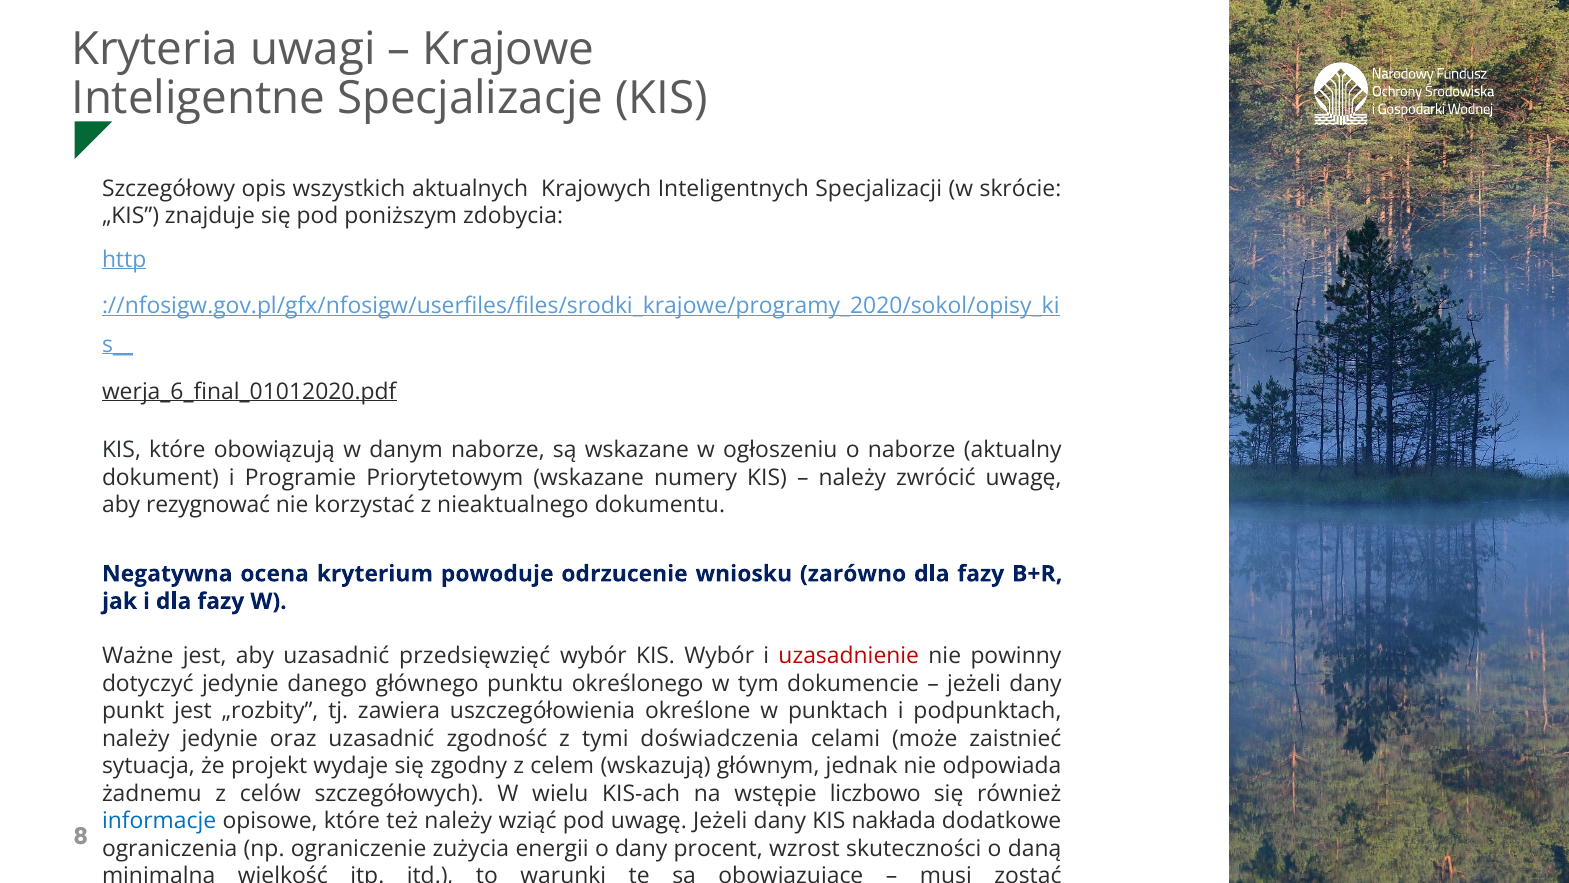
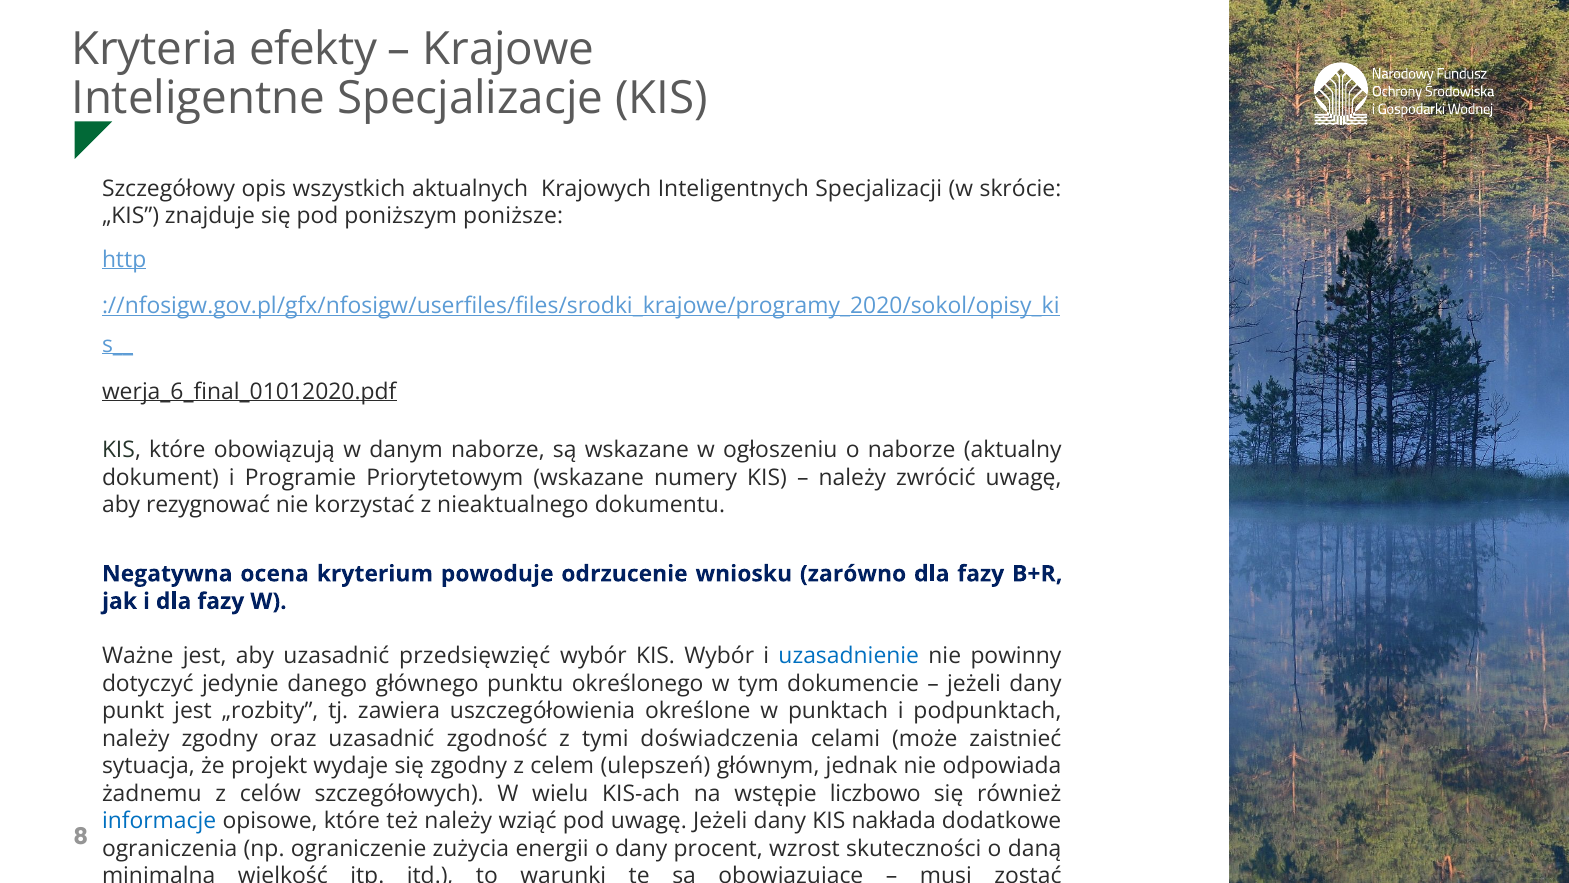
uwagi: uwagi -> efekty
zdobycia: zdobycia -> poniższe
uzasadnienie colour: red -> blue
należy jedynie: jedynie -> zgodny
wskazują: wskazują -> ulepszeń
